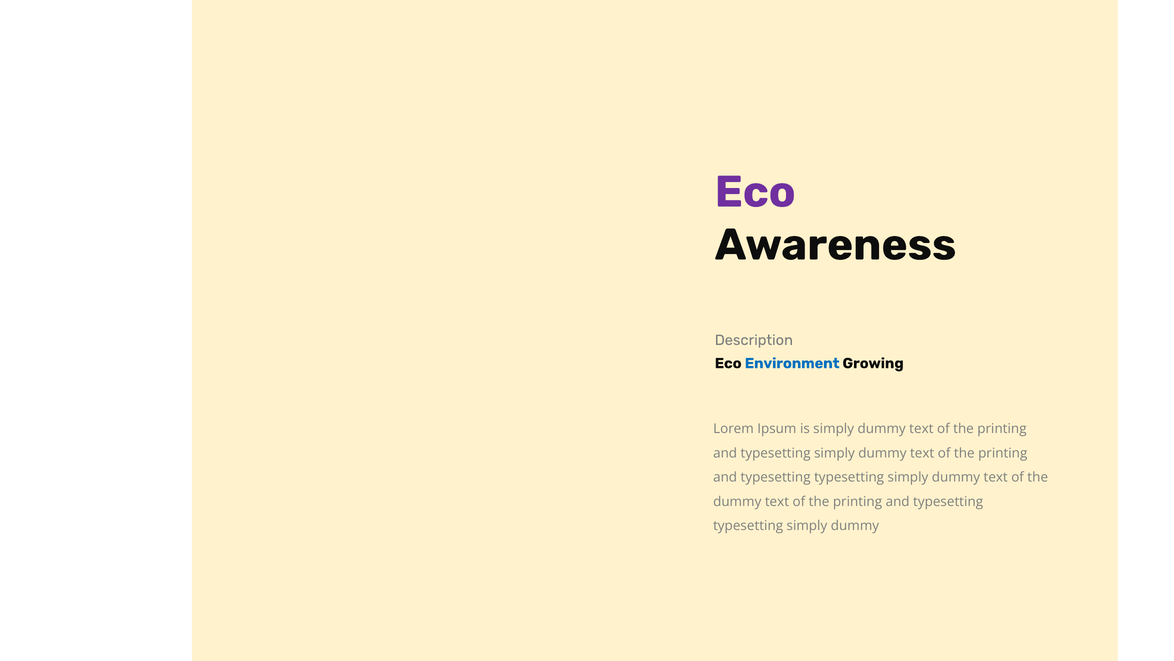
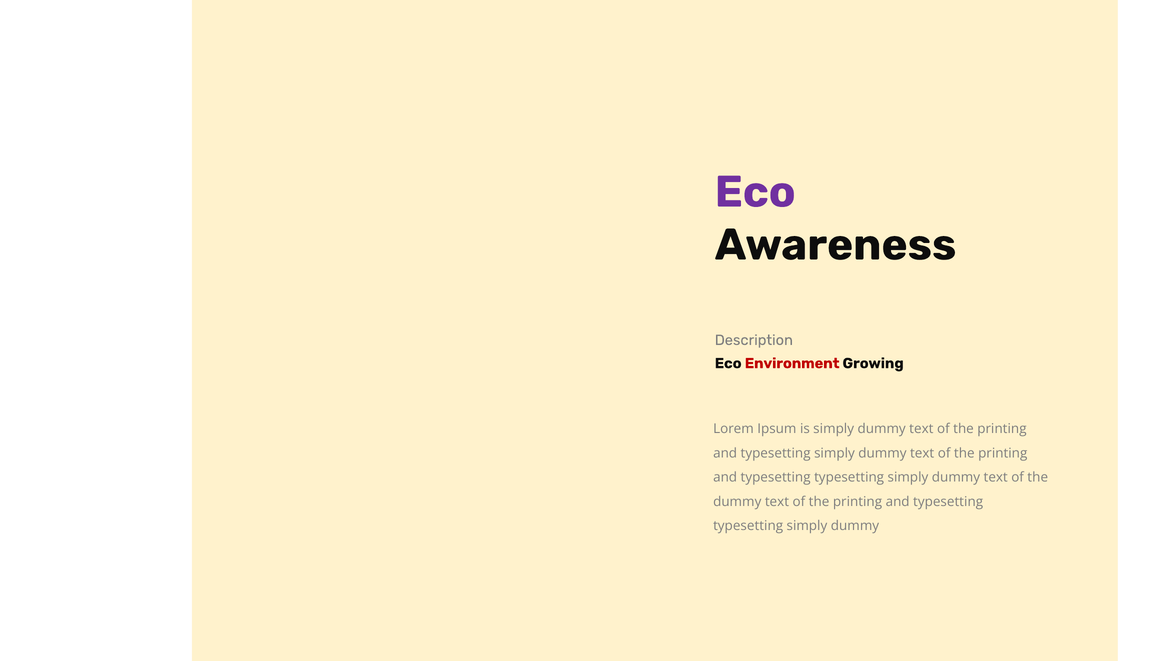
Environment colour: blue -> red
